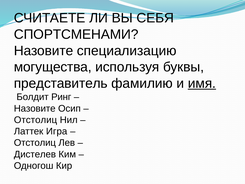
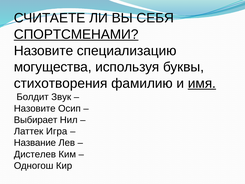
СПОРТСМЕНАМИ underline: none -> present
представитель: представитель -> стихотворения
Ринг: Ринг -> Звук
Отстолиц at (35, 120): Отстолиц -> Выбирает
Отстолиц at (35, 143): Отстолиц -> Название
